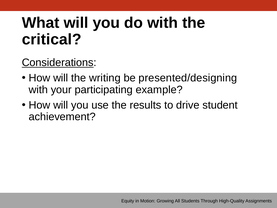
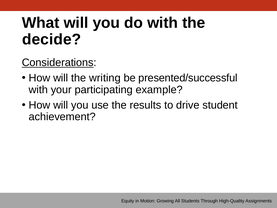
critical: critical -> decide
presented/designing: presented/designing -> presented/successful
